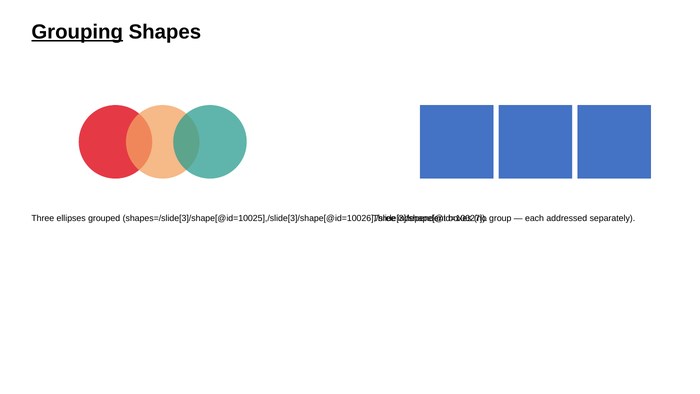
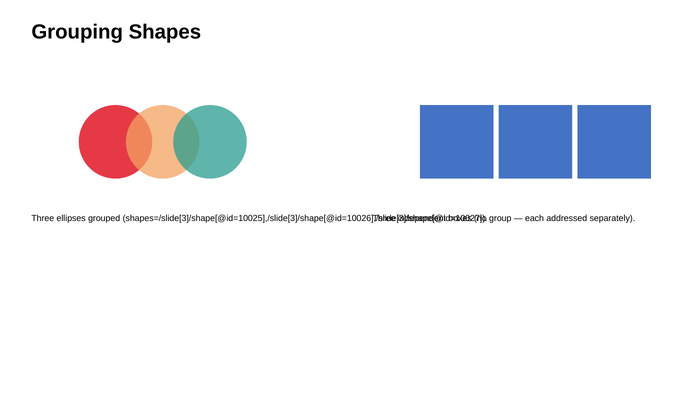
Grouping underline: present -> none
